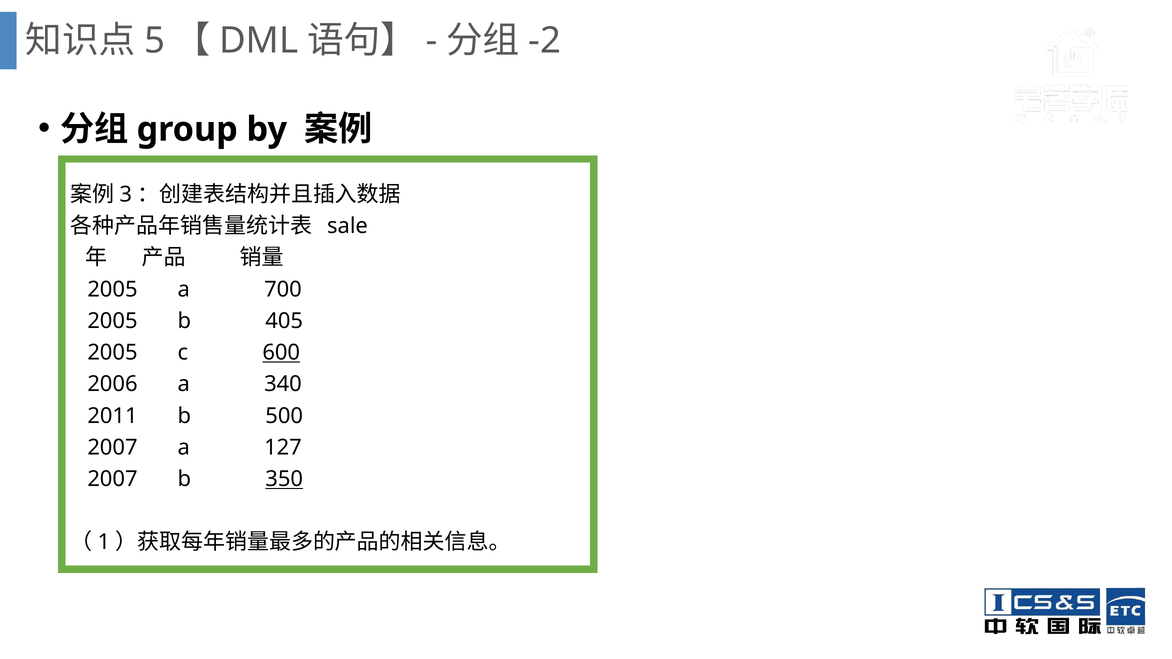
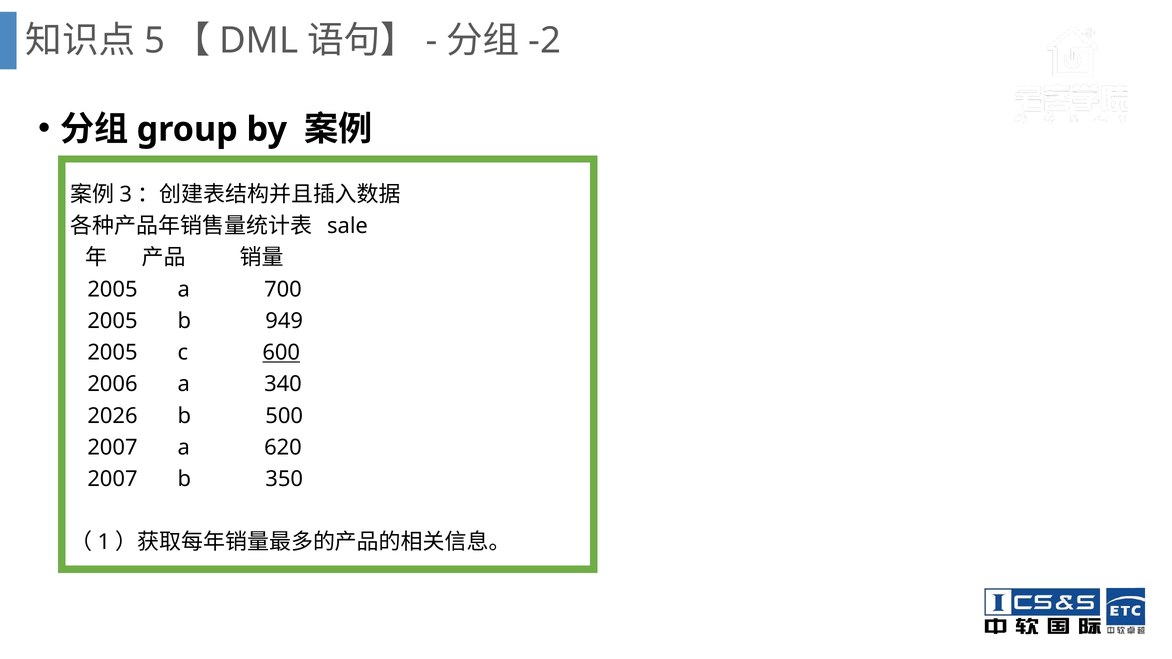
405: 405 -> 949
2011: 2011 -> 2026
127: 127 -> 620
350 underline: present -> none
